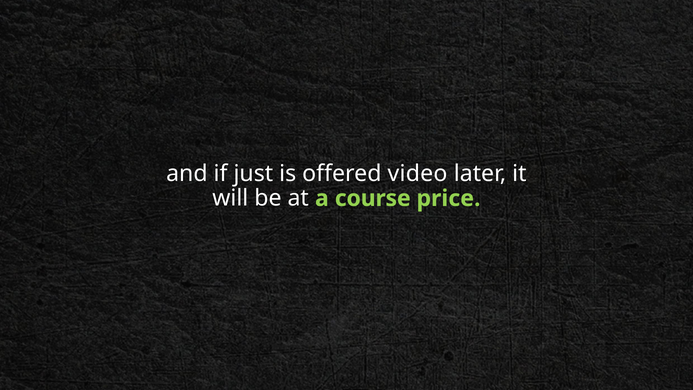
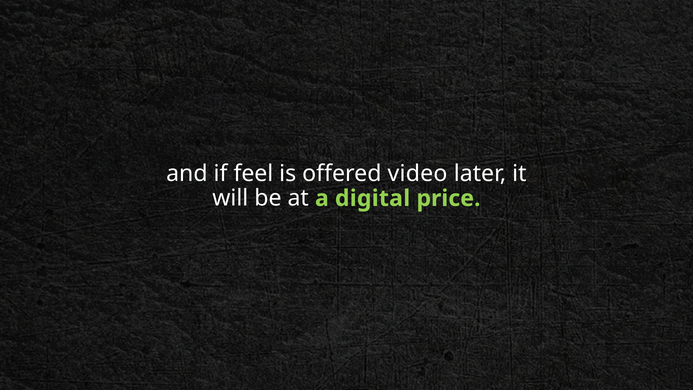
just: just -> feel
course: course -> digital
